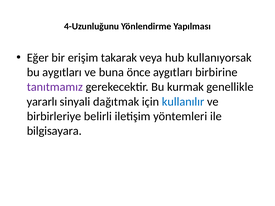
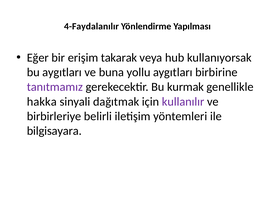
4-Uzunluğunu: 4-Uzunluğunu -> 4-Faydalanılır
önce: önce -> yollu
yararlı: yararlı -> hakka
kullanılır colour: blue -> purple
